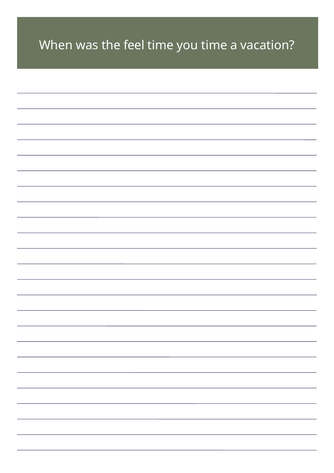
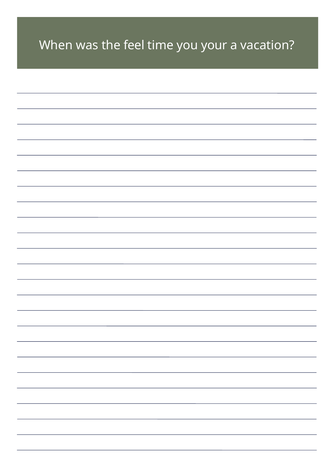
you time: time -> your
